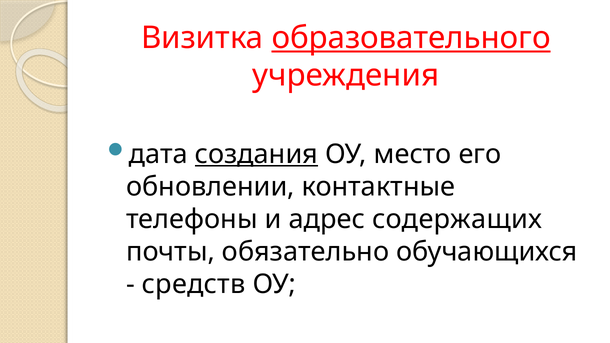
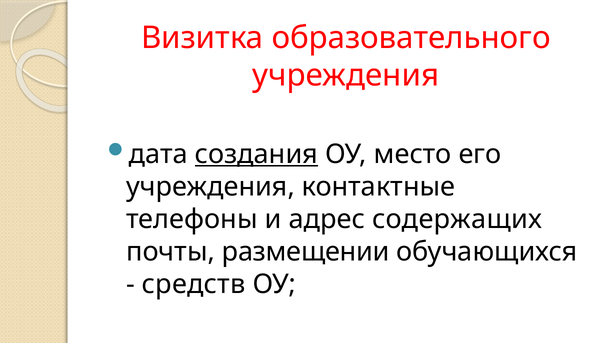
образовательного underline: present -> none
обновлении at (210, 187): обновлении -> учреждения
обязательно: обязательно -> размещении
